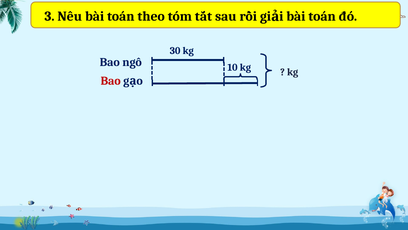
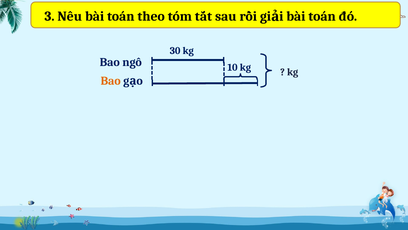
Bao at (111, 81) colour: red -> orange
